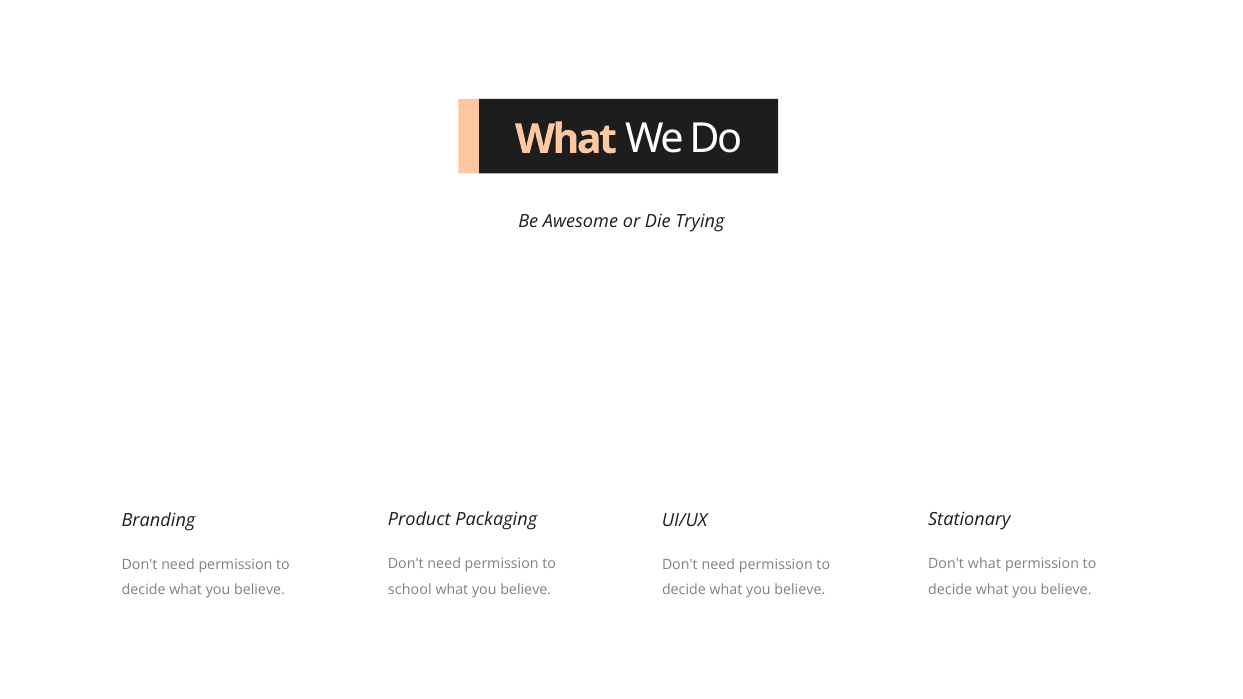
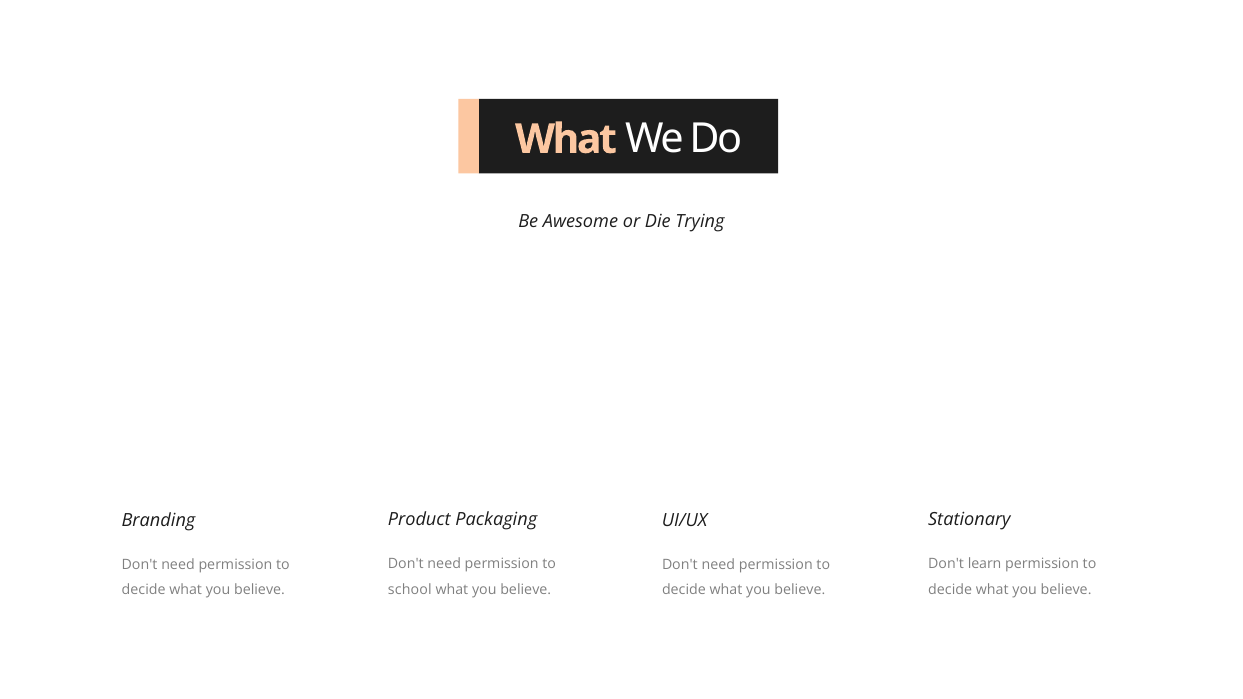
Don't what: what -> learn
